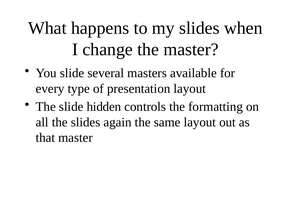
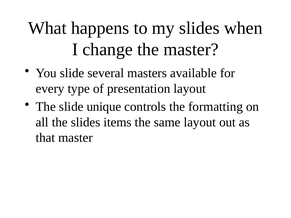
hidden: hidden -> unique
again: again -> items
